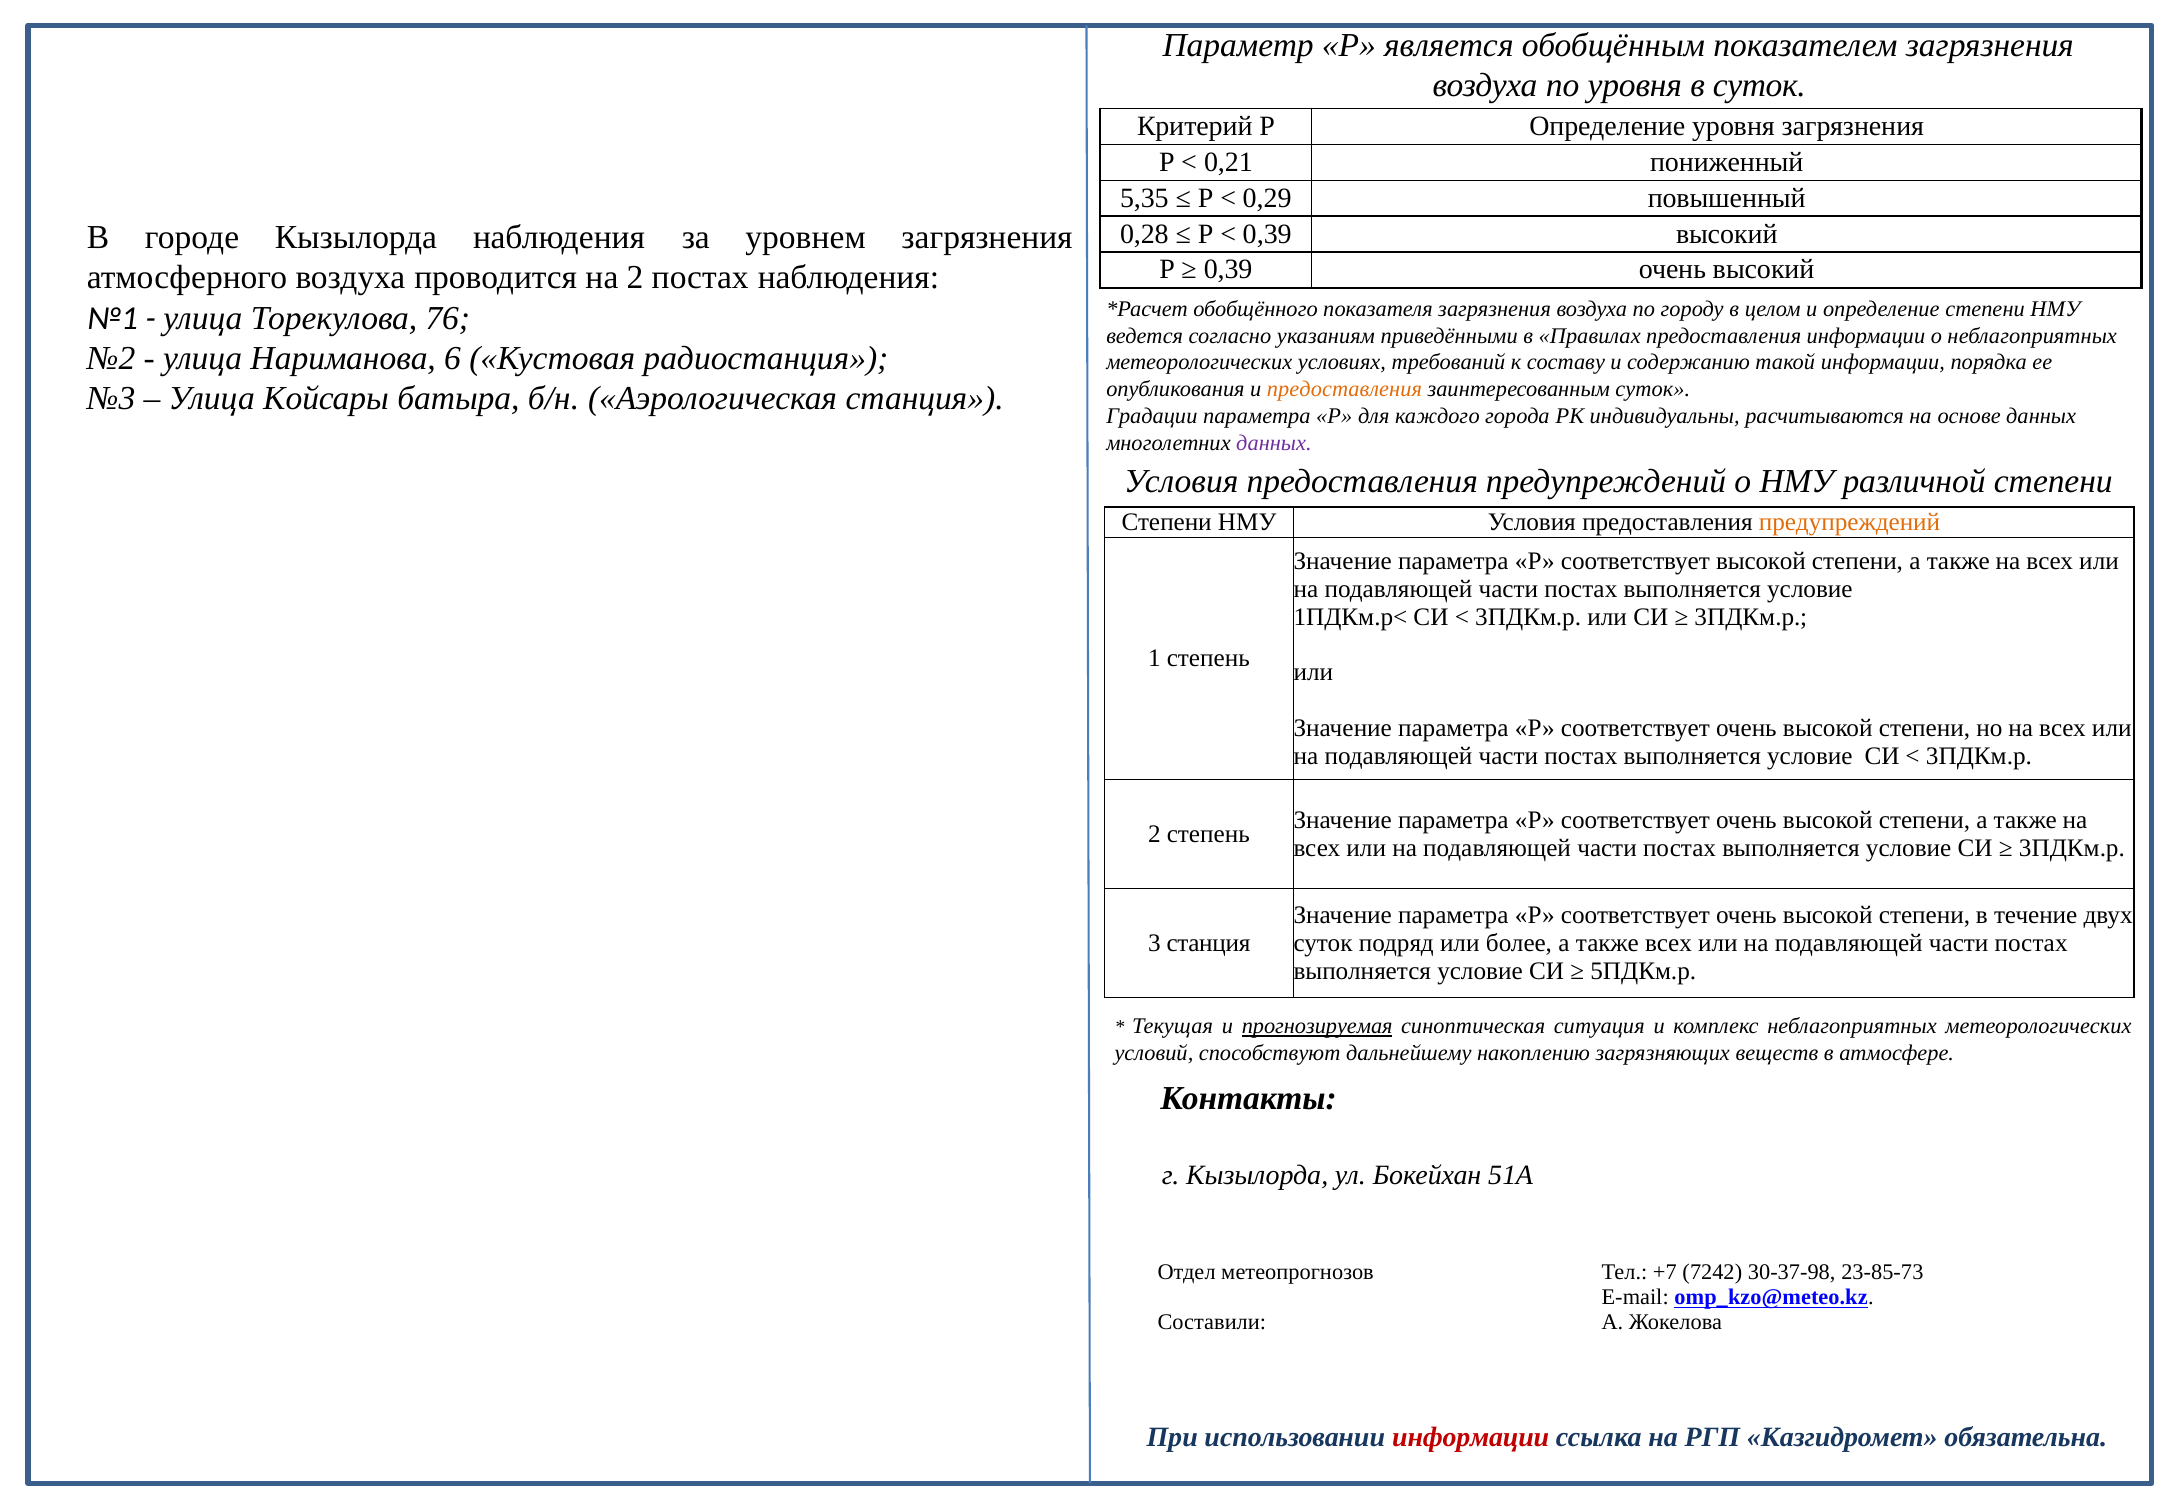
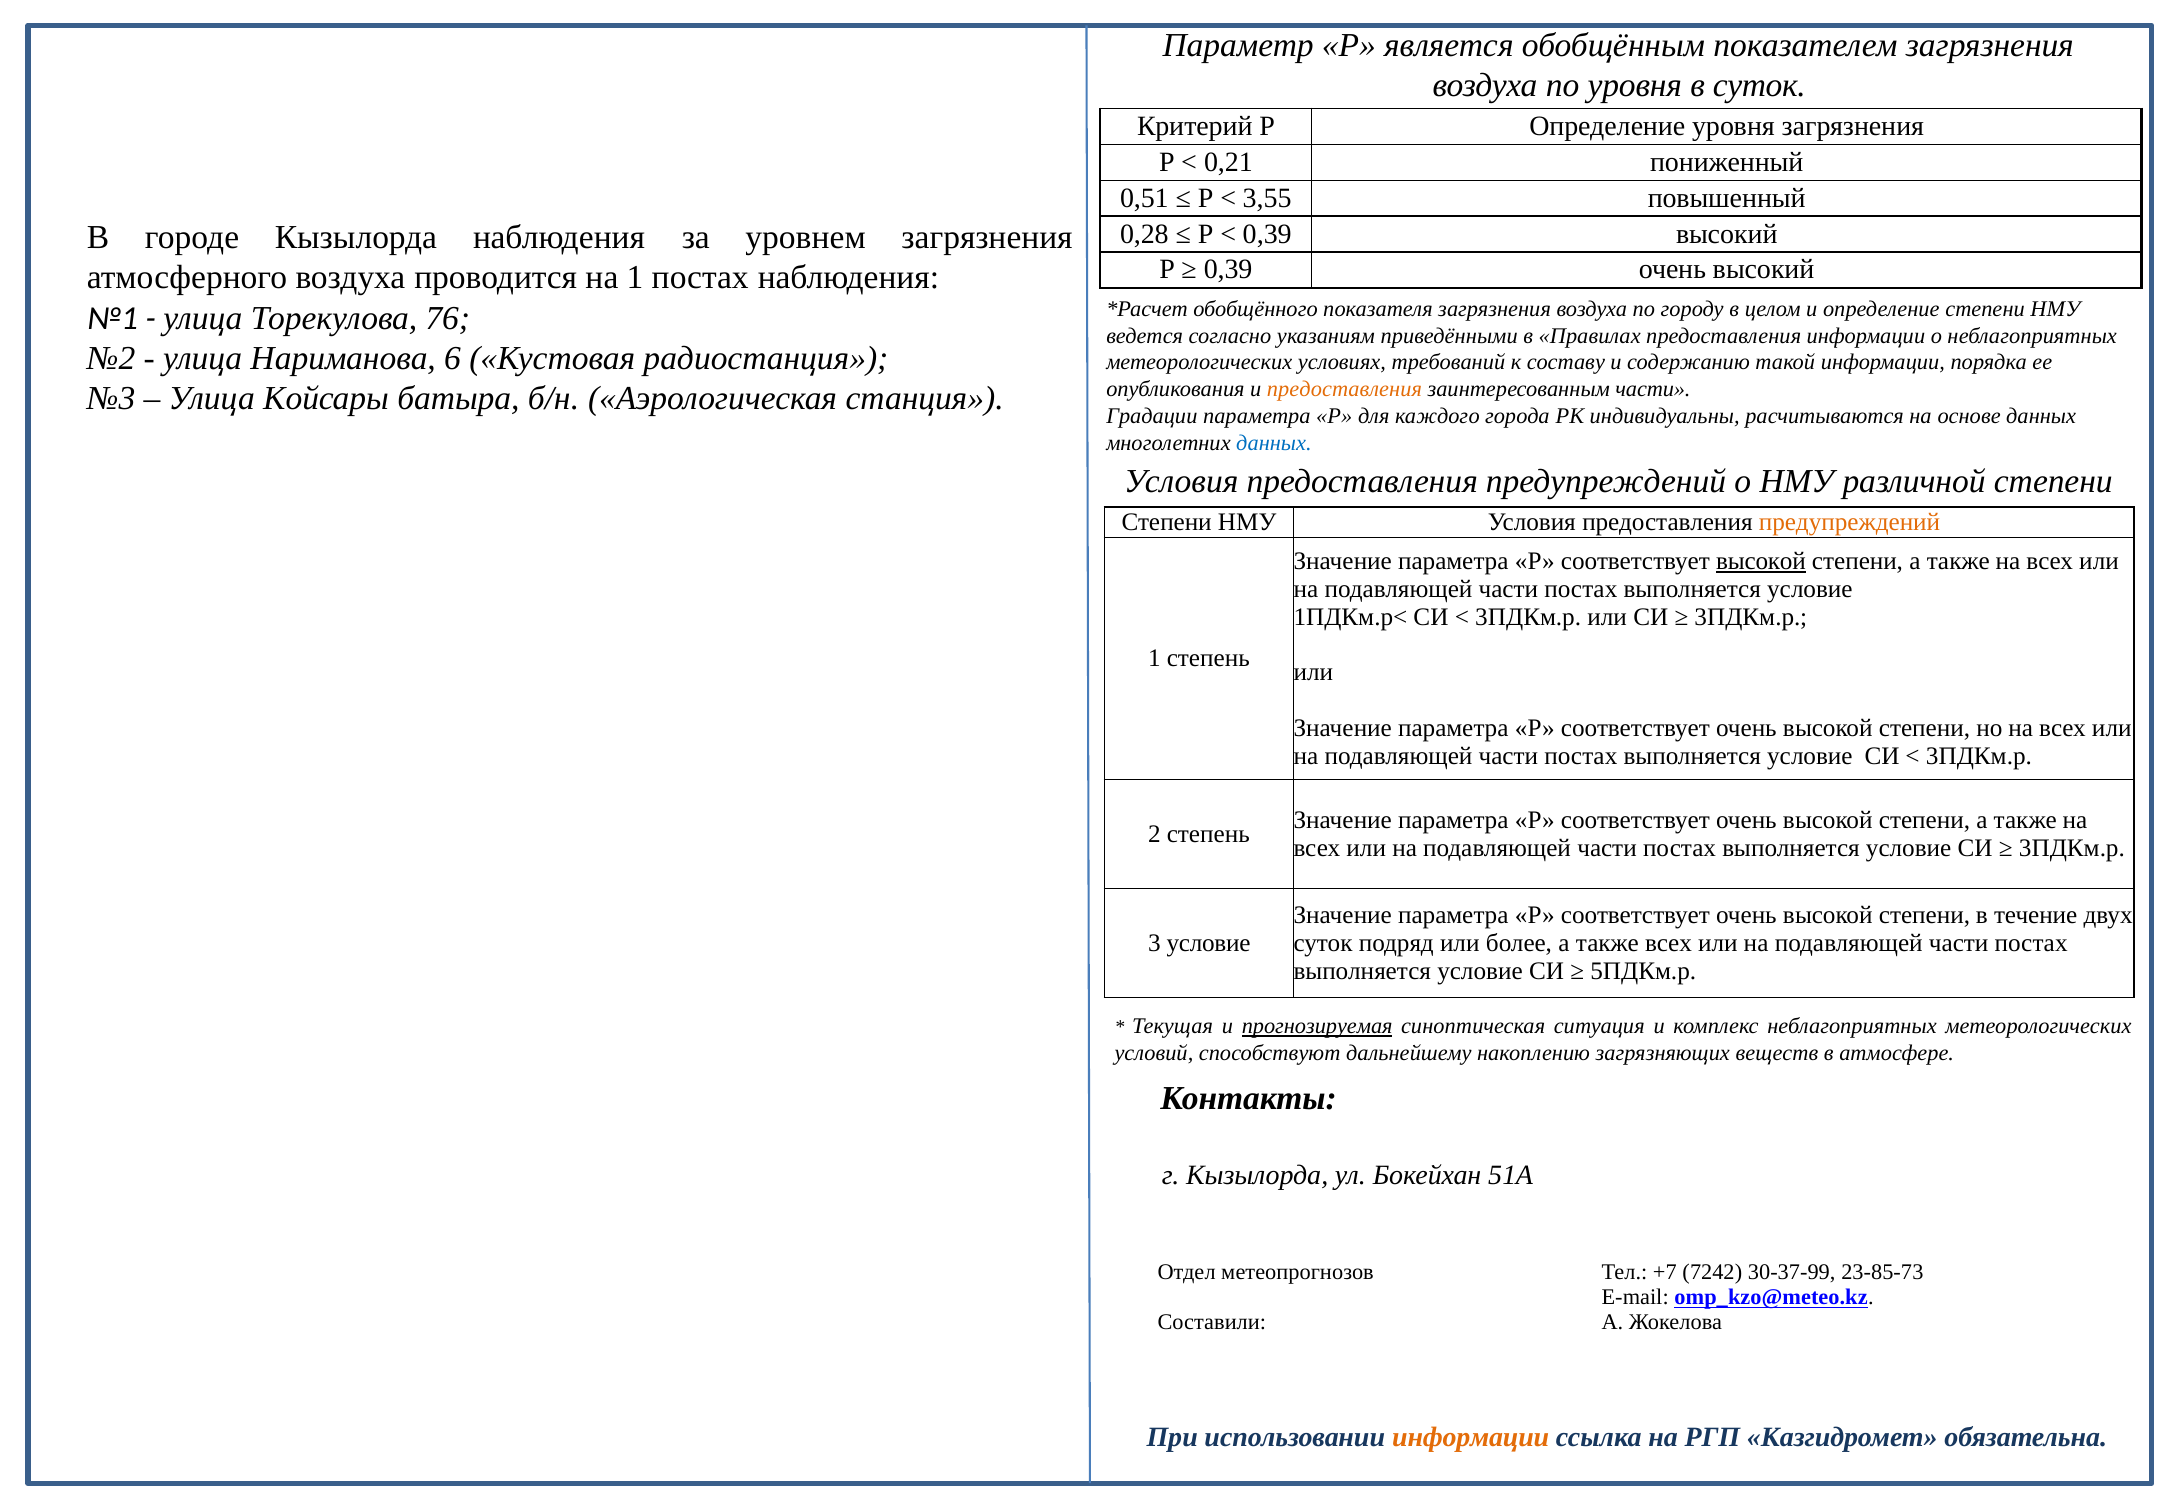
5,35: 5,35 -> 0,51
0,29: 0,29 -> 3,55
на 2: 2 -> 1
заинтересованным суток: суток -> части
данных at (1274, 443) colour: purple -> blue
высокой at (1761, 561) underline: none -> present
3 станция: станция -> условие
30-37-98: 30-37-98 -> 30-37-99
информации at (1471, 1437) colour: red -> orange
